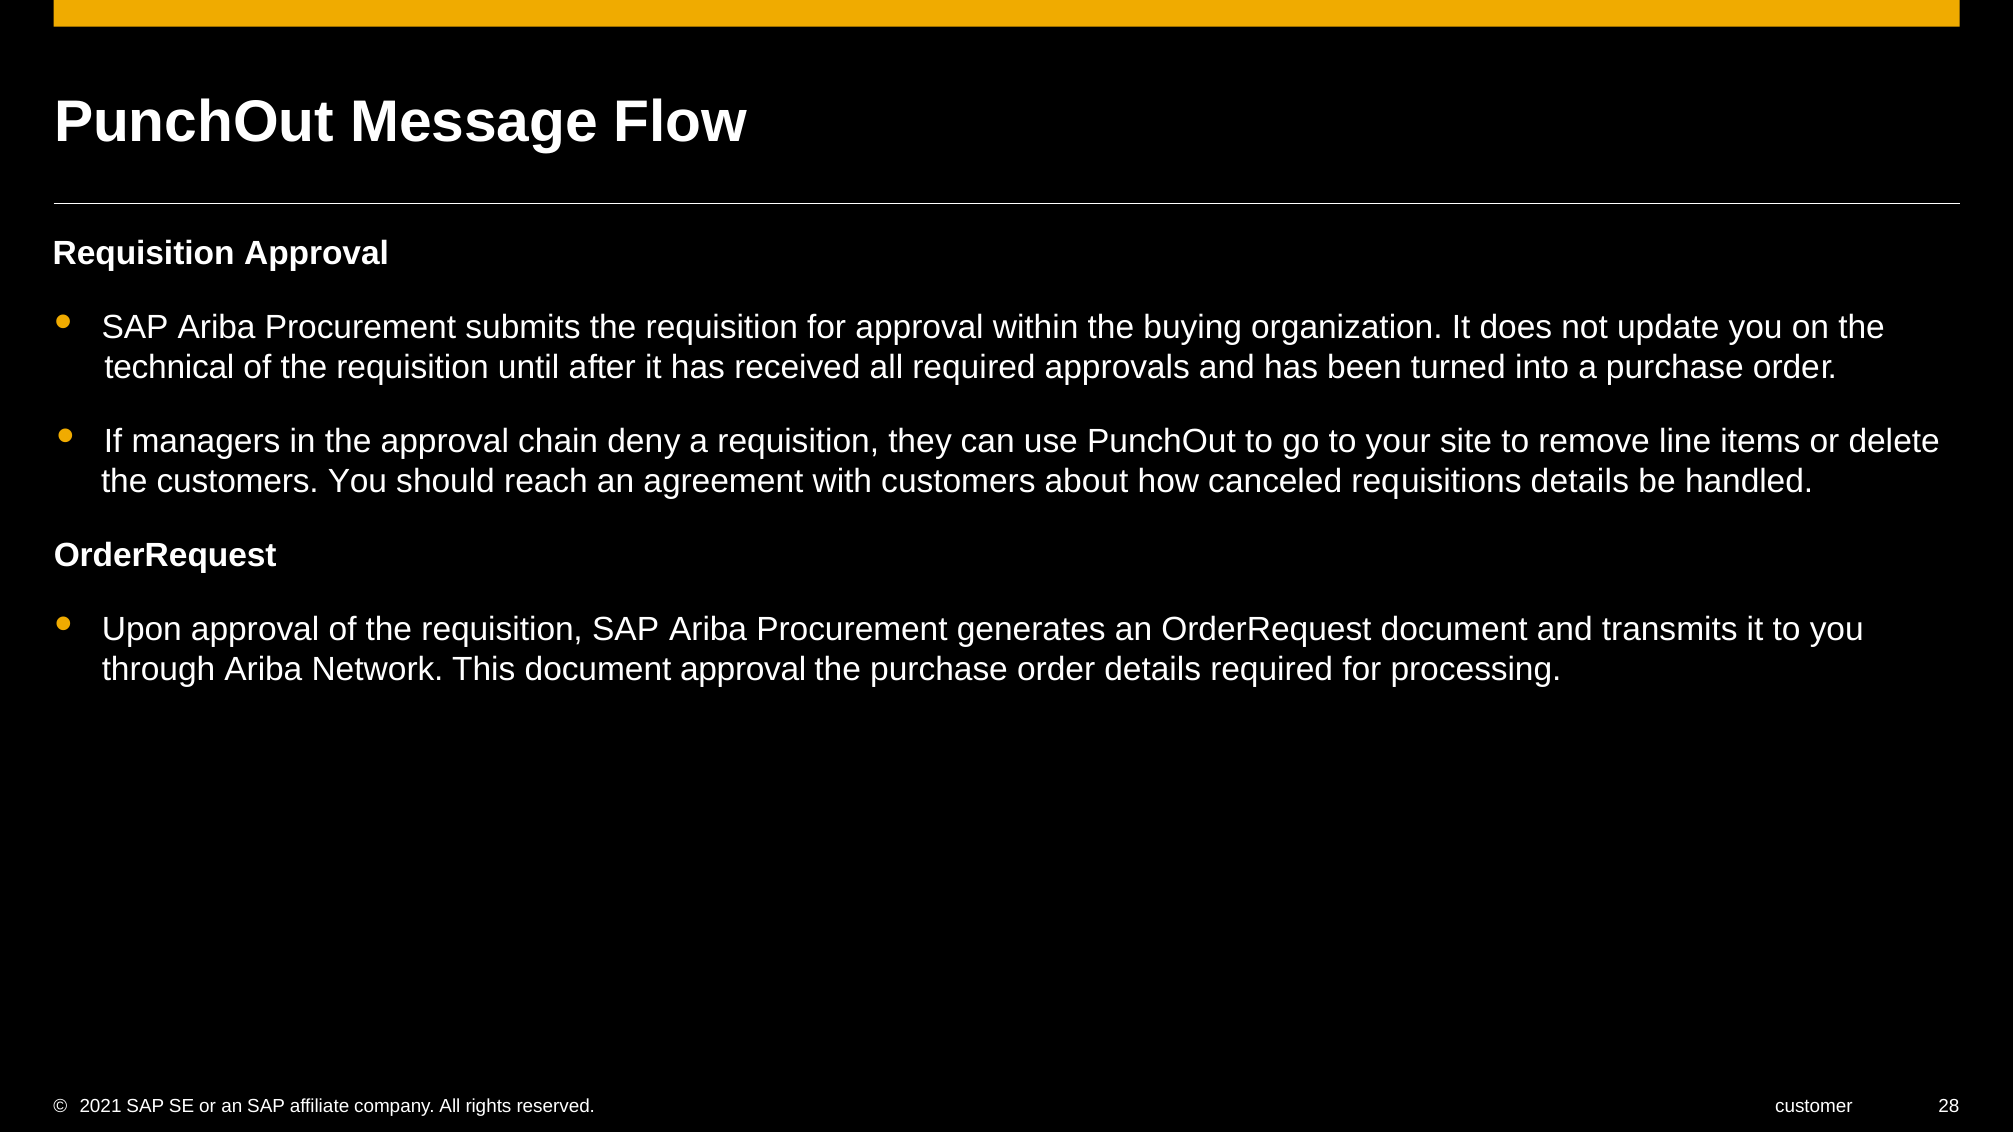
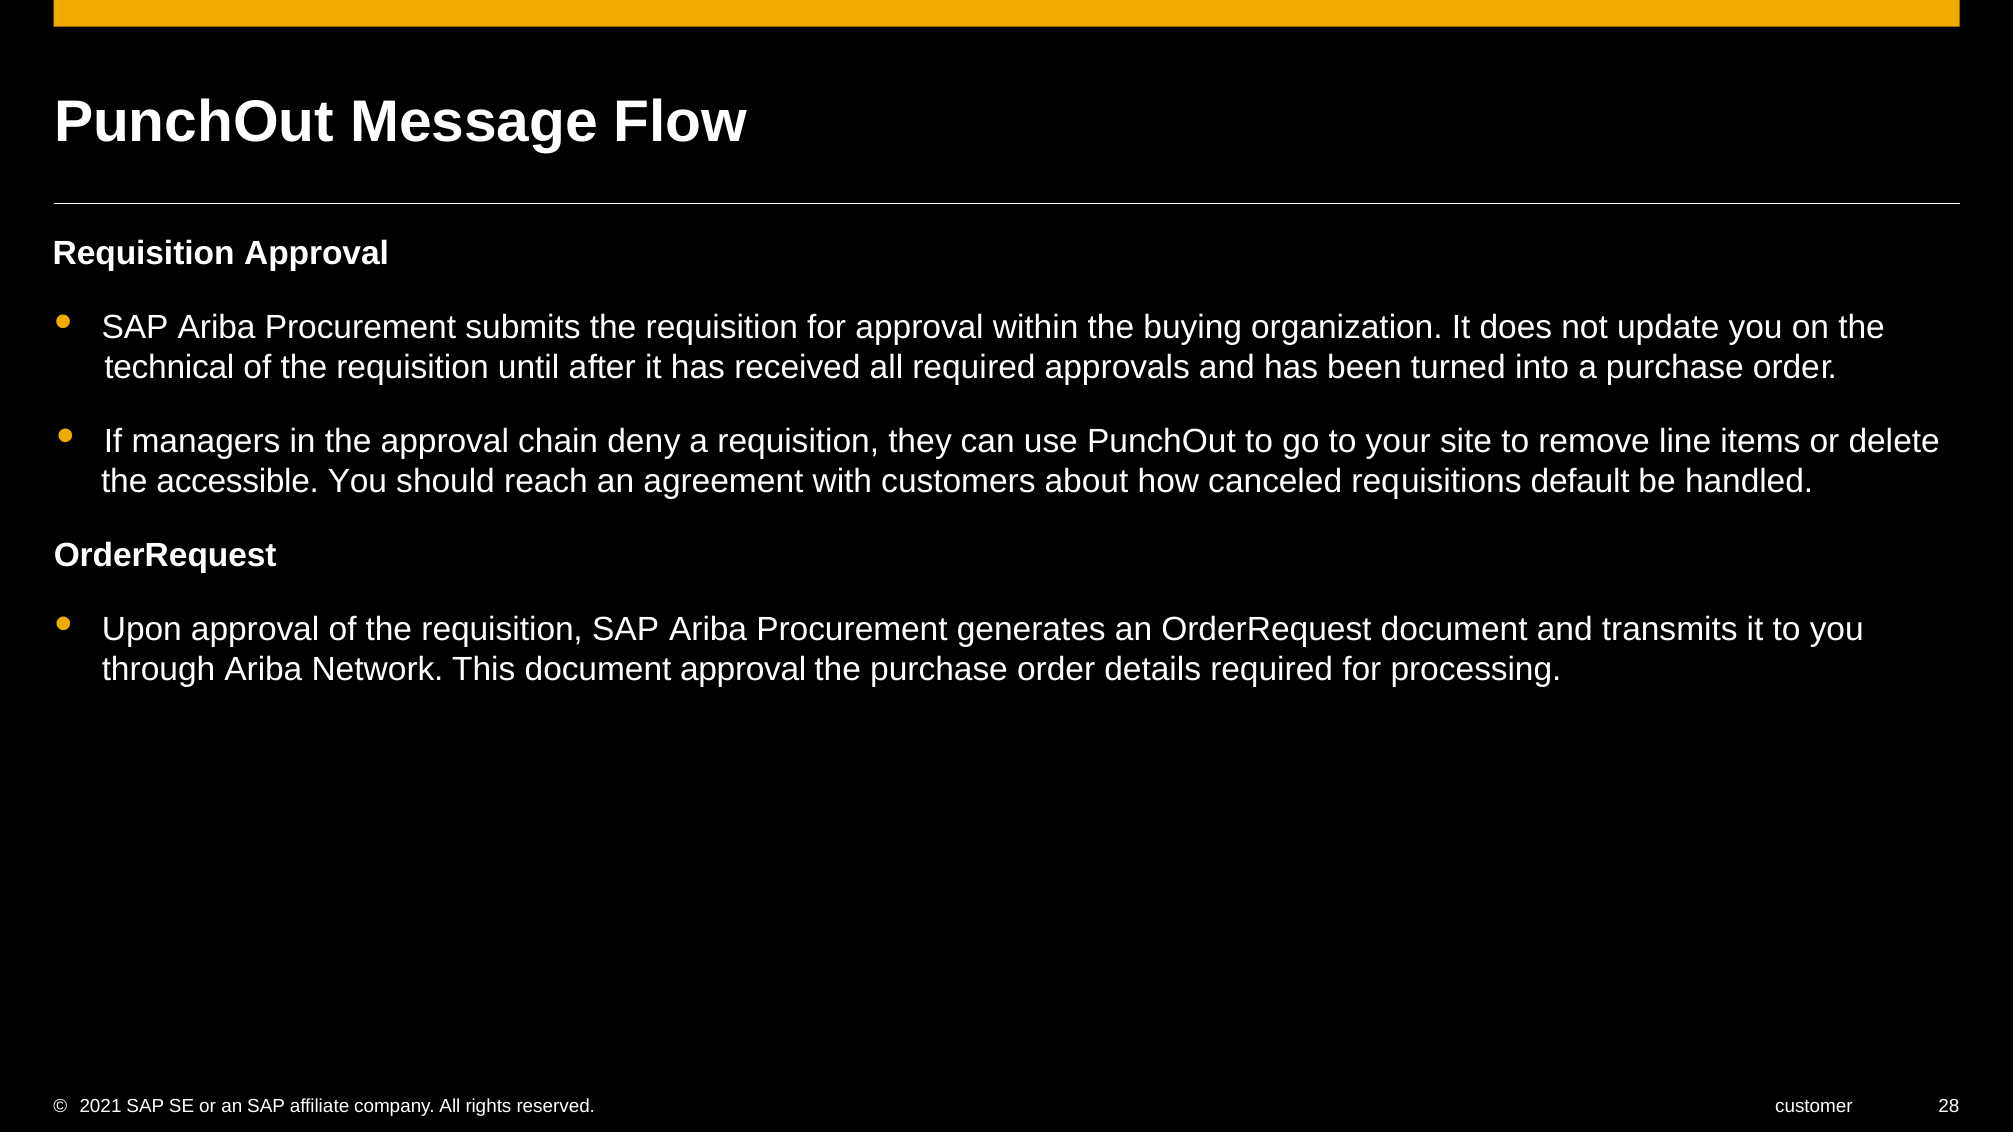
the customers: customers -> accessible
requisitions details: details -> default
